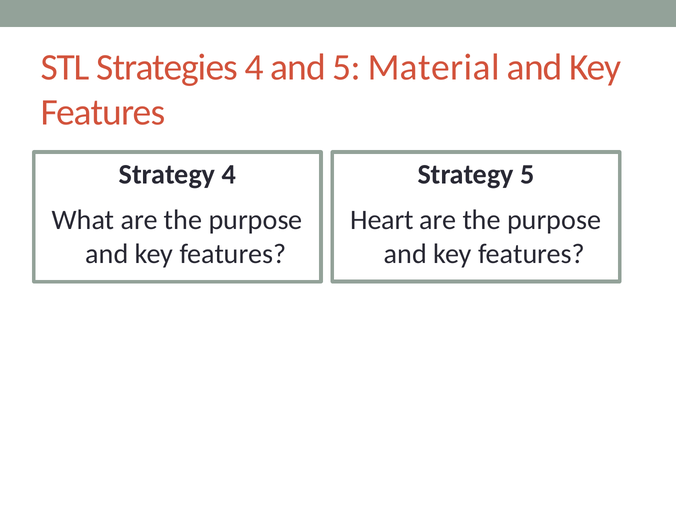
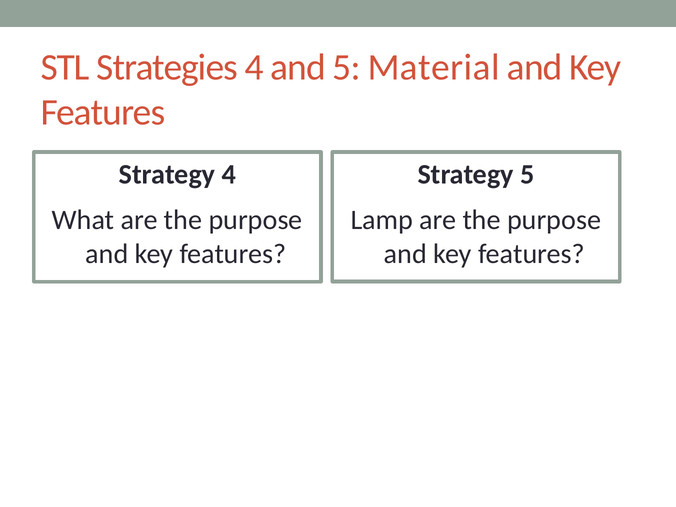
Heart: Heart -> Lamp
